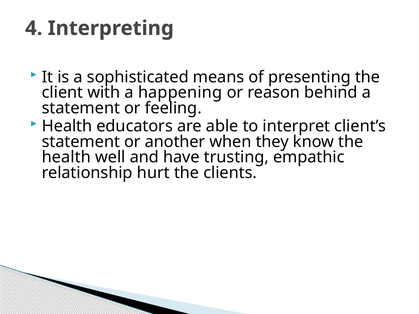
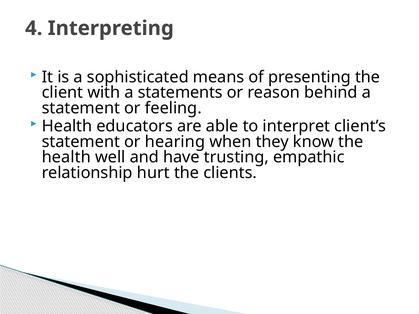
happening: happening -> statements
another: another -> hearing
